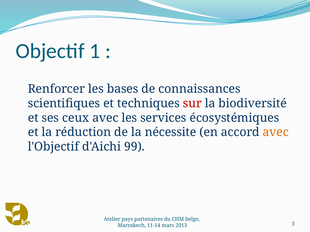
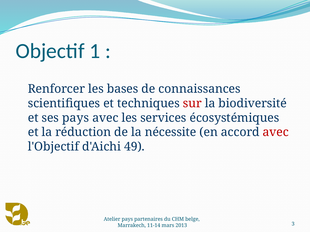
ses ceux: ceux -> pays
avec at (276, 133) colour: orange -> red
99: 99 -> 49
